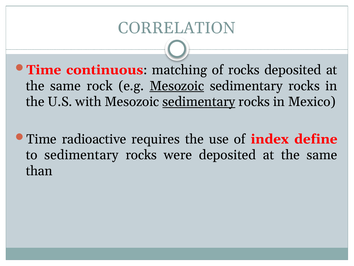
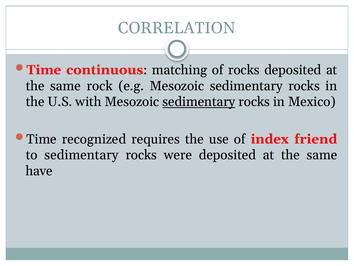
Mesozoic at (177, 86) underline: present -> none
radioactive: radioactive -> recognized
define: define -> friend
than: than -> have
